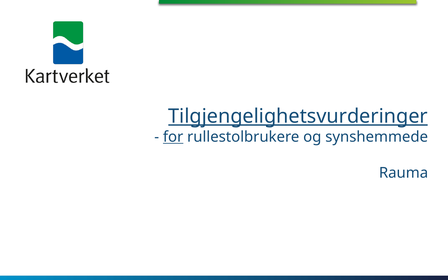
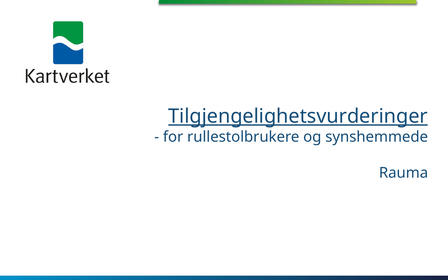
for underline: present -> none
